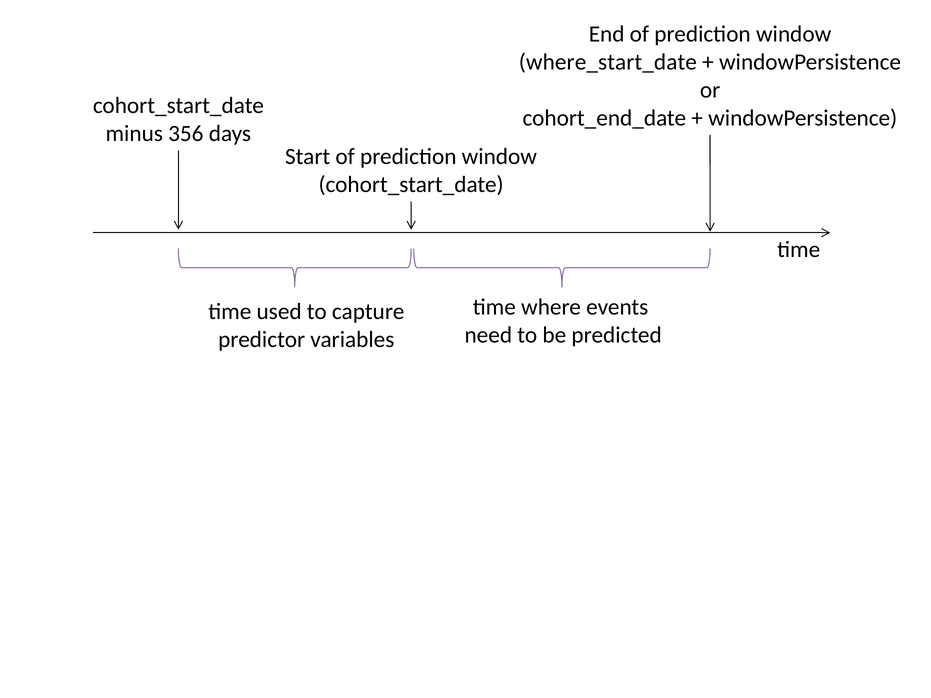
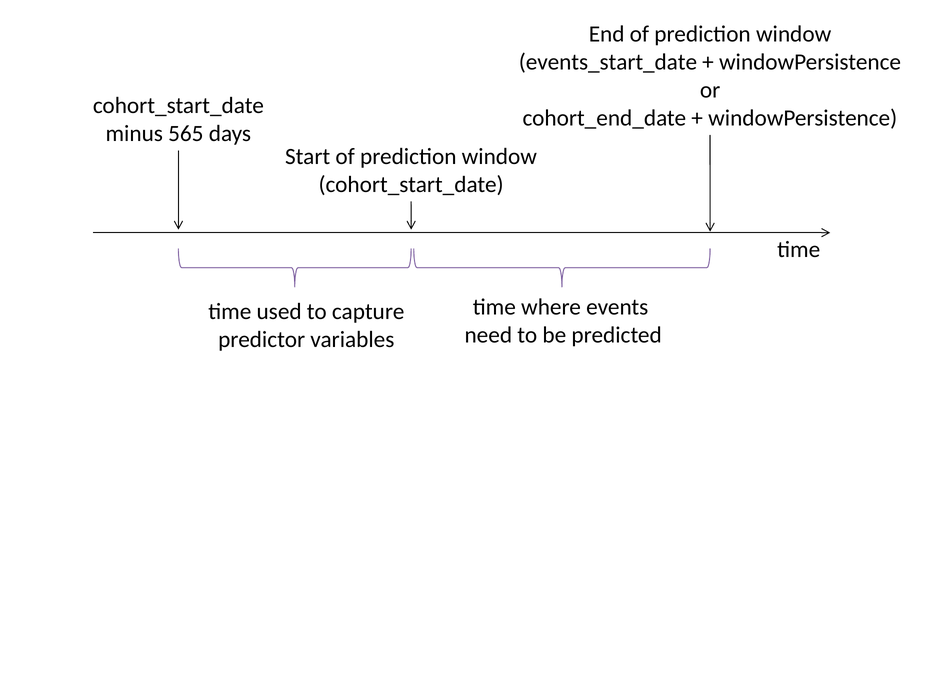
where_start_date: where_start_date -> events_start_date
356: 356 -> 565
